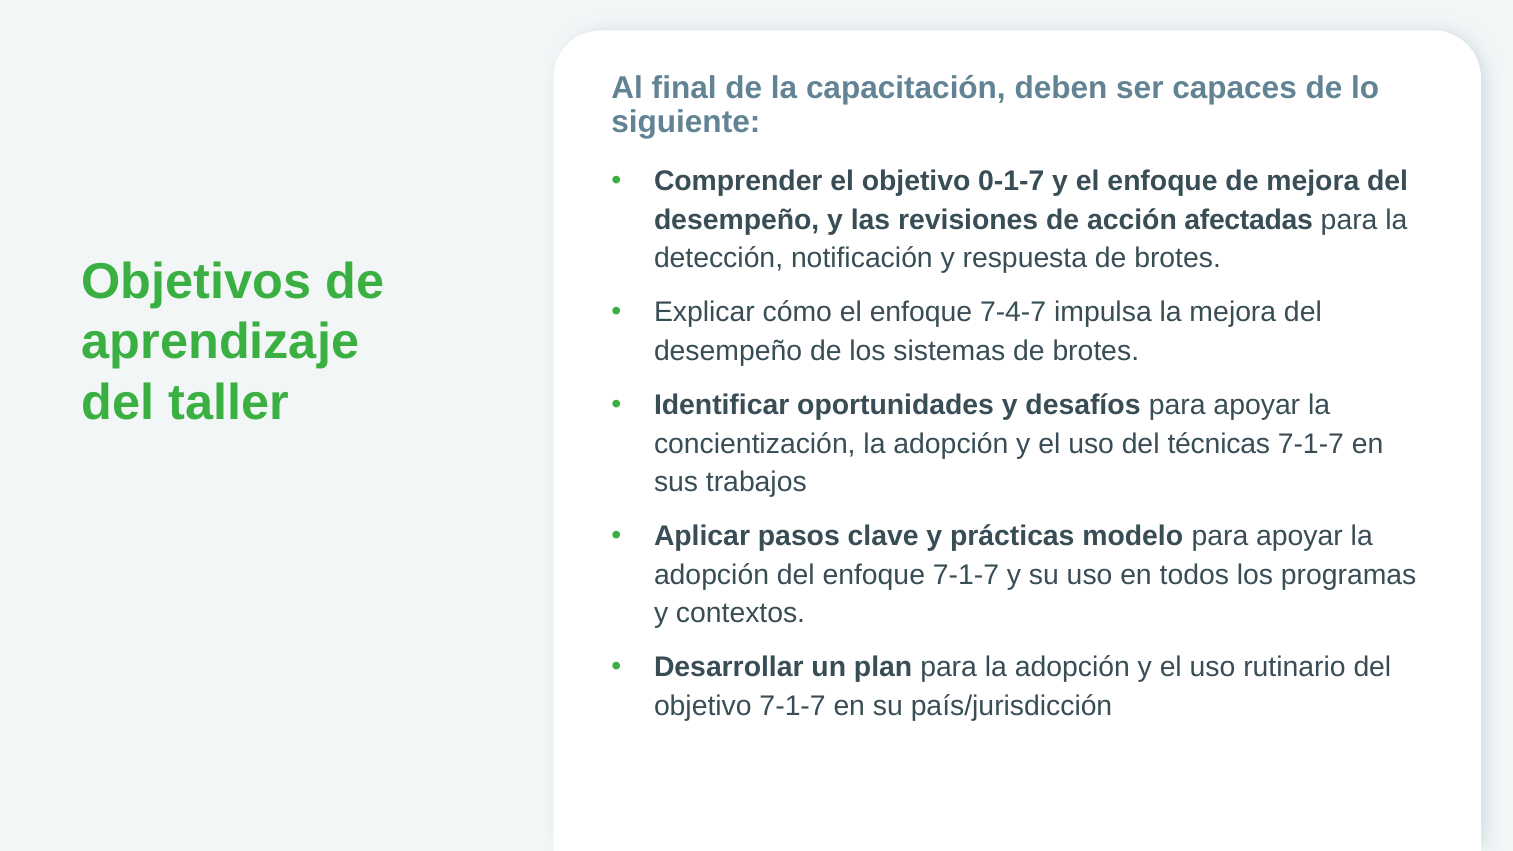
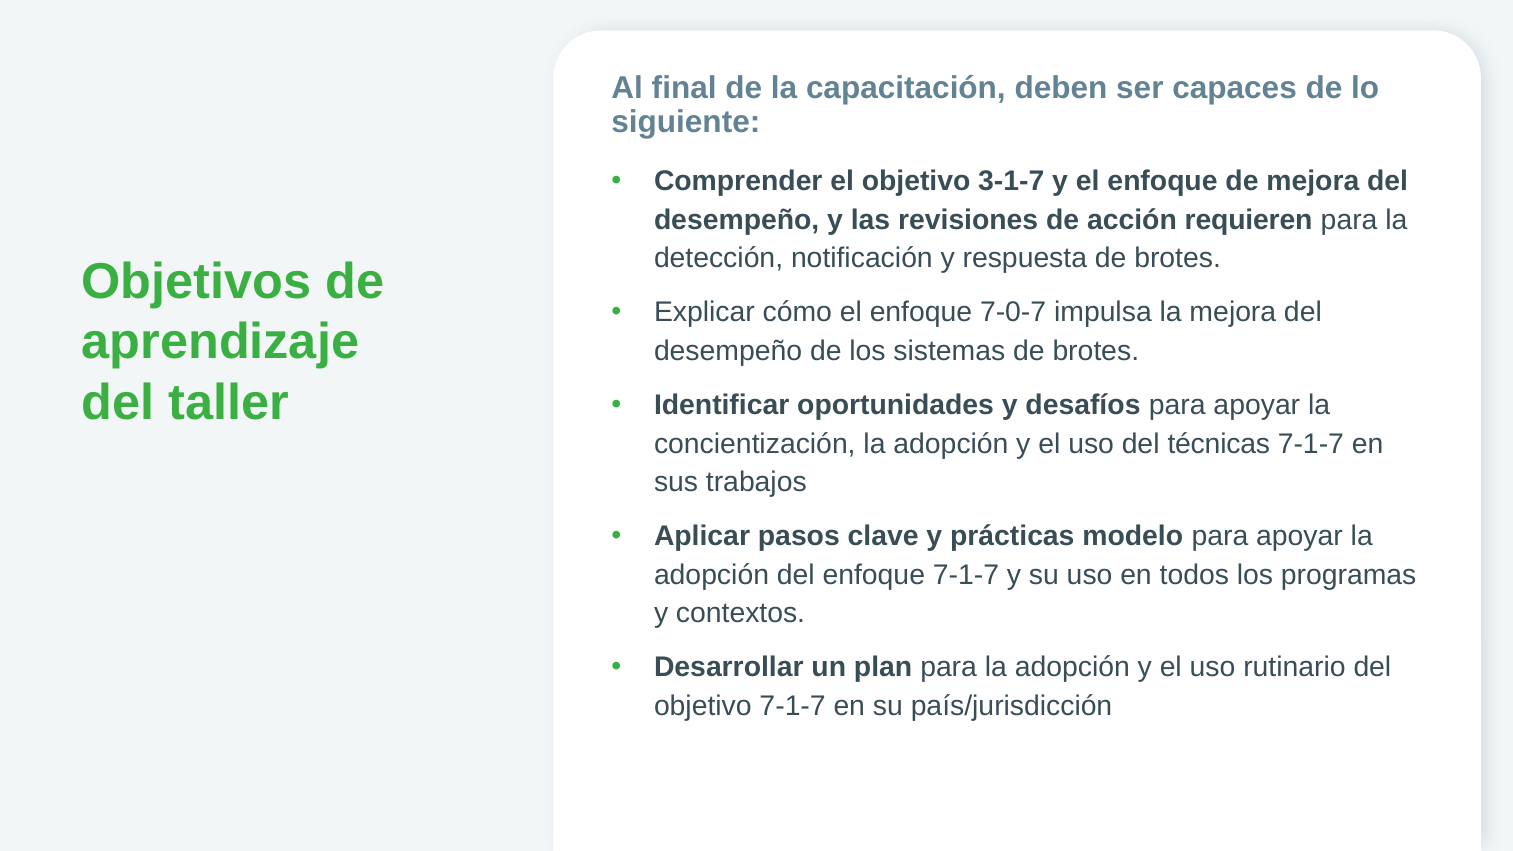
0-1-7: 0-1-7 -> 3-1-7
afectadas: afectadas -> requieren
7-4-7: 7-4-7 -> 7-0-7
